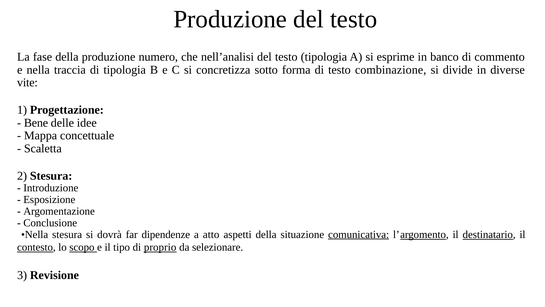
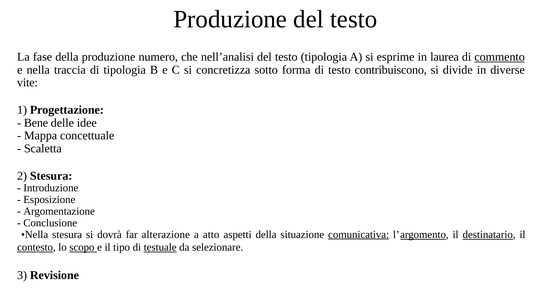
banco: banco -> laurea
commento underline: none -> present
combinazione: combinazione -> contribuiscono
dipendenze: dipendenze -> alterazione
proprio: proprio -> testuale
